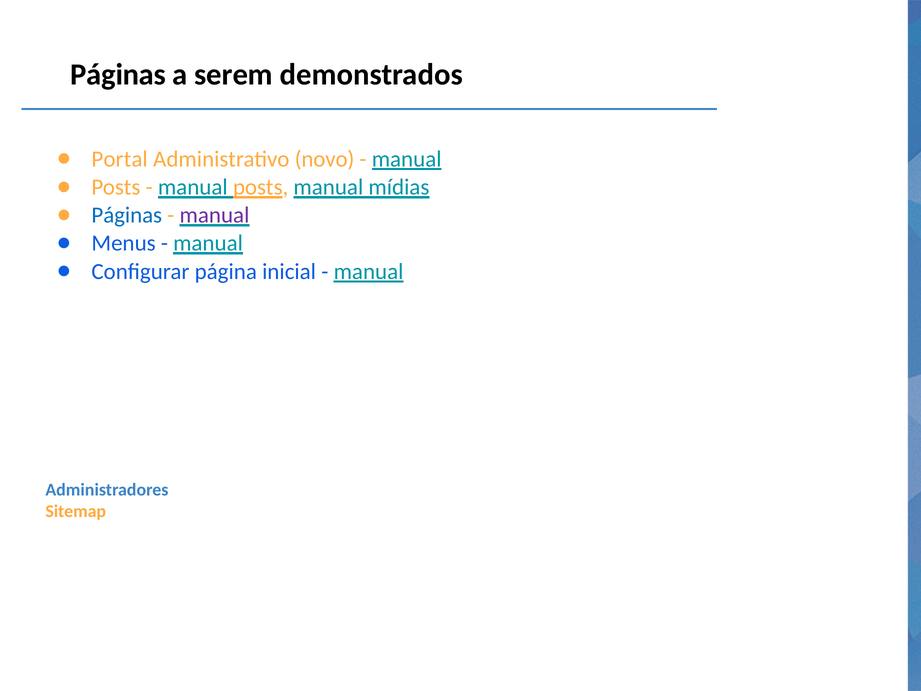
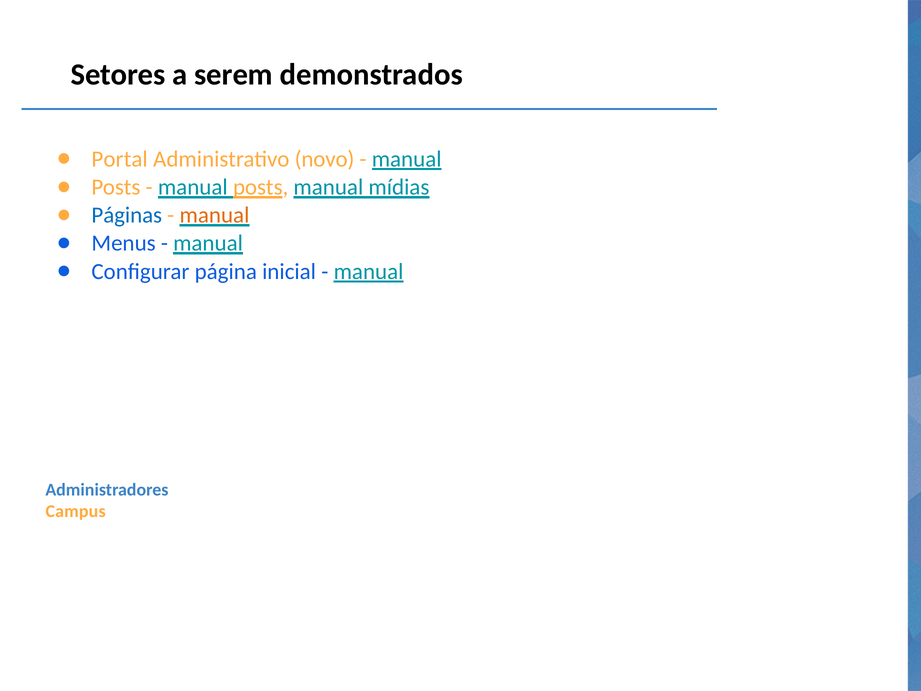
Páginas at (118, 75): Páginas -> Setores
manual at (214, 215) colour: purple -> orange
Sitemap: Sitemap -> Campus
